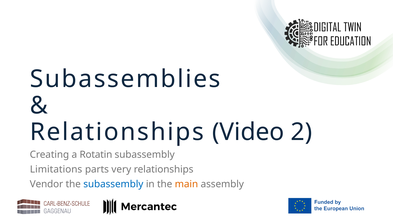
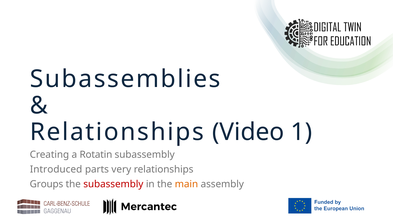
2: 2 -> 1
Limitations: Limitations -> Introduced
Vendor: Vendor -> Groups
subassembly at (113, 184) colour: blue -> red
